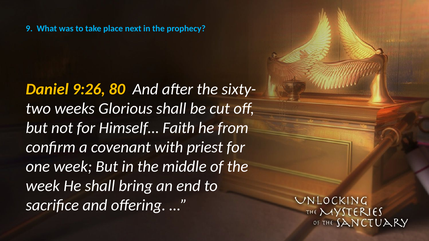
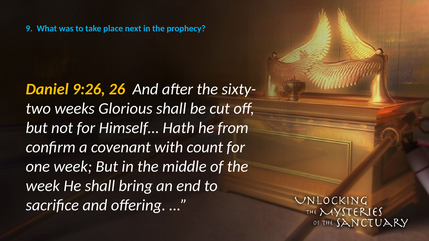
80: 80 -> 26
Faith: Faith -> Hath
priest: priest -> count
